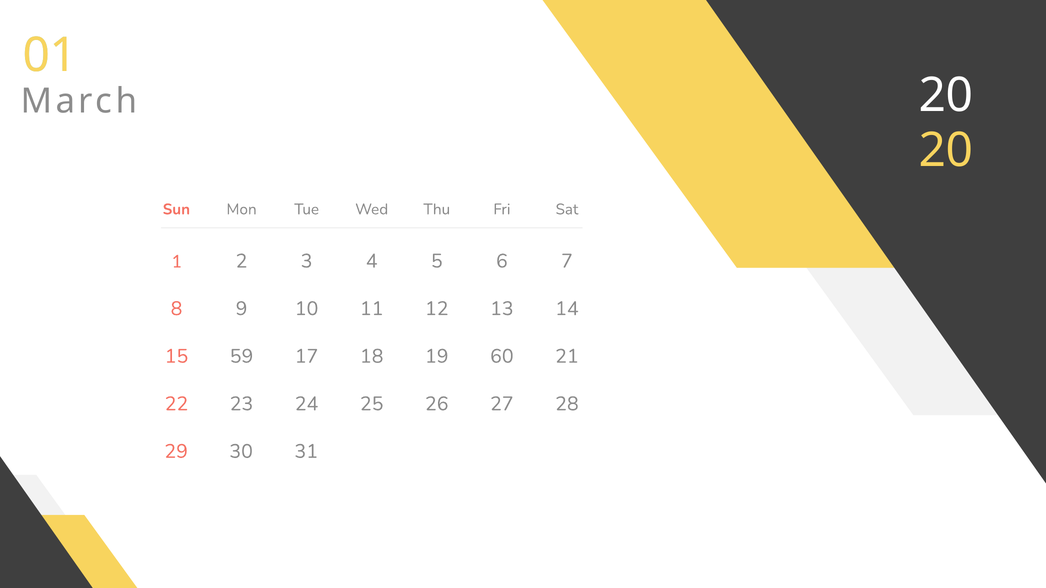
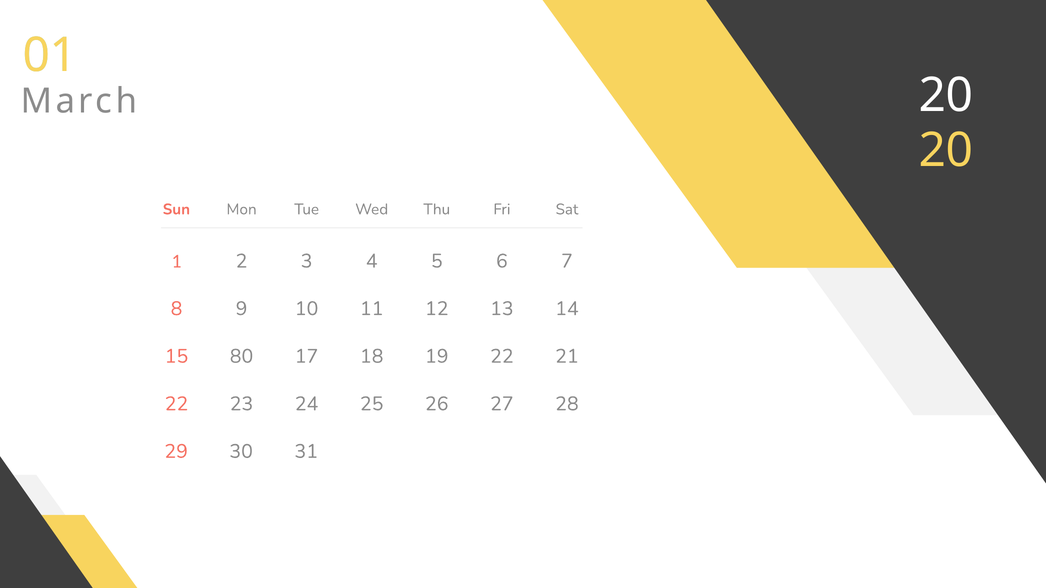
59: 59 -> 80
19 60: 60 -> 22
